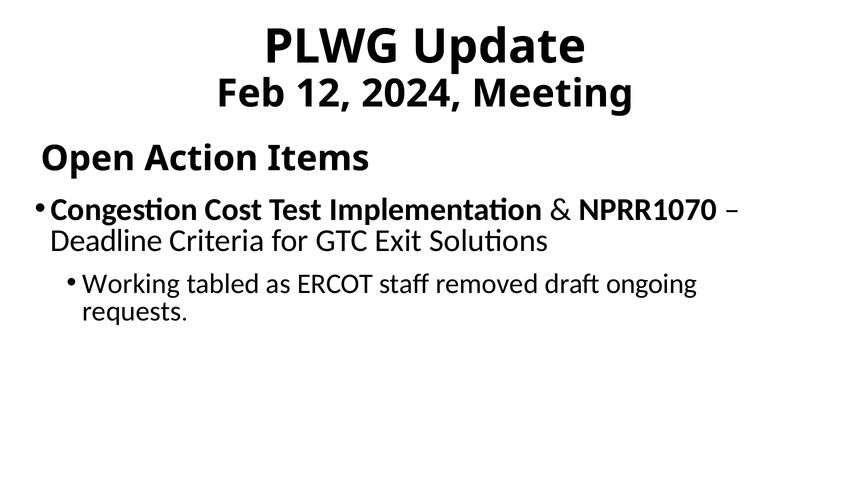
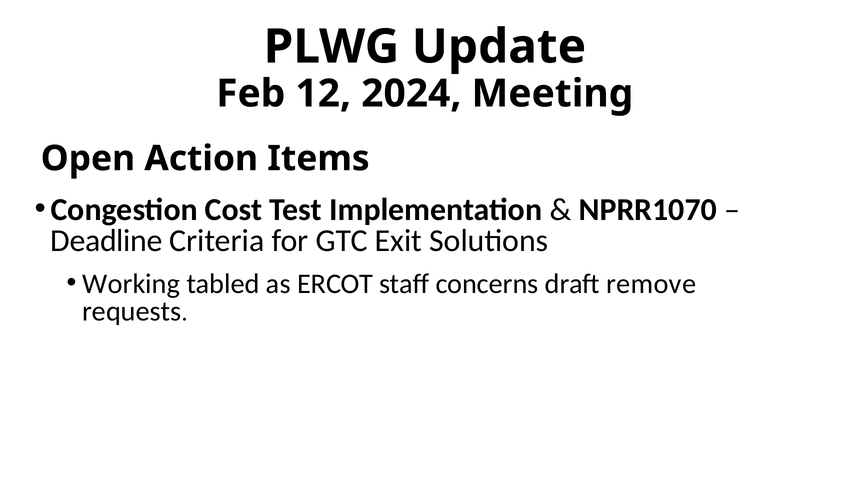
removed: removed -> concerns
ongoing: ongoing -> remove
